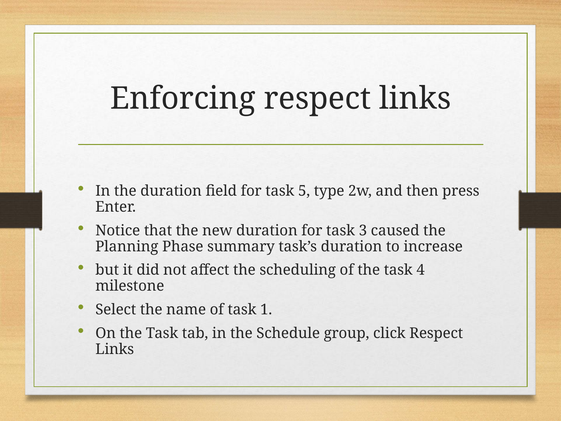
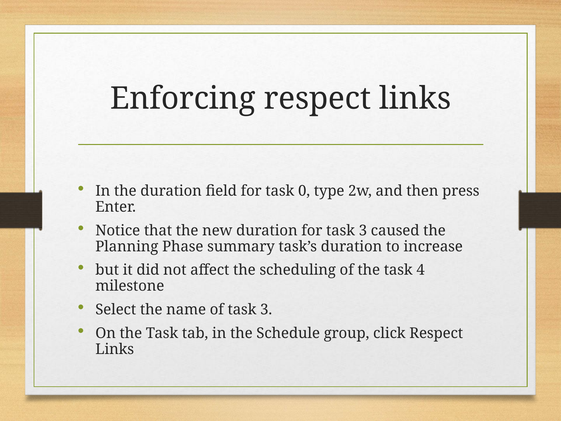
5: 5 -> 0
of task 1: 1 -> 3
